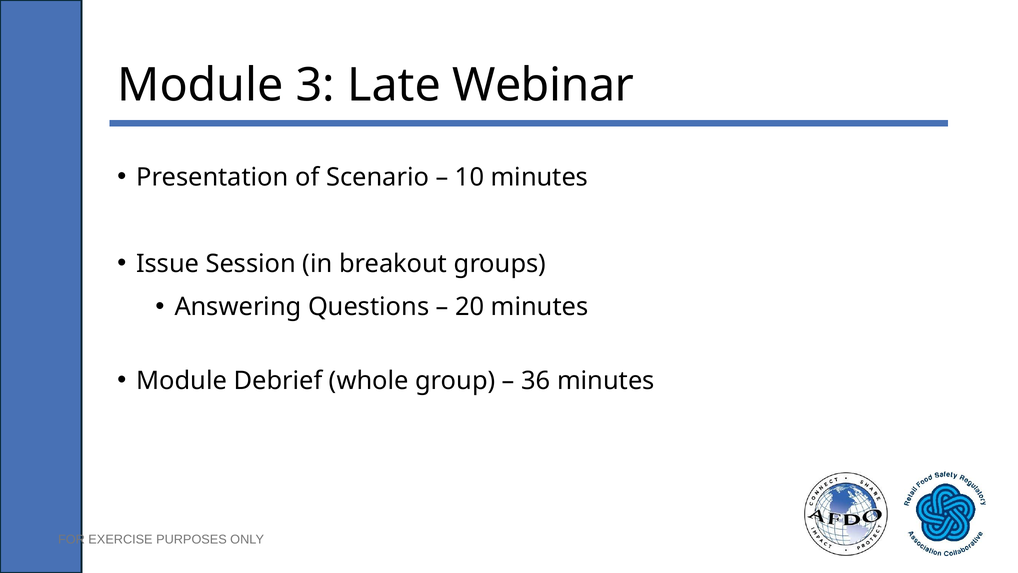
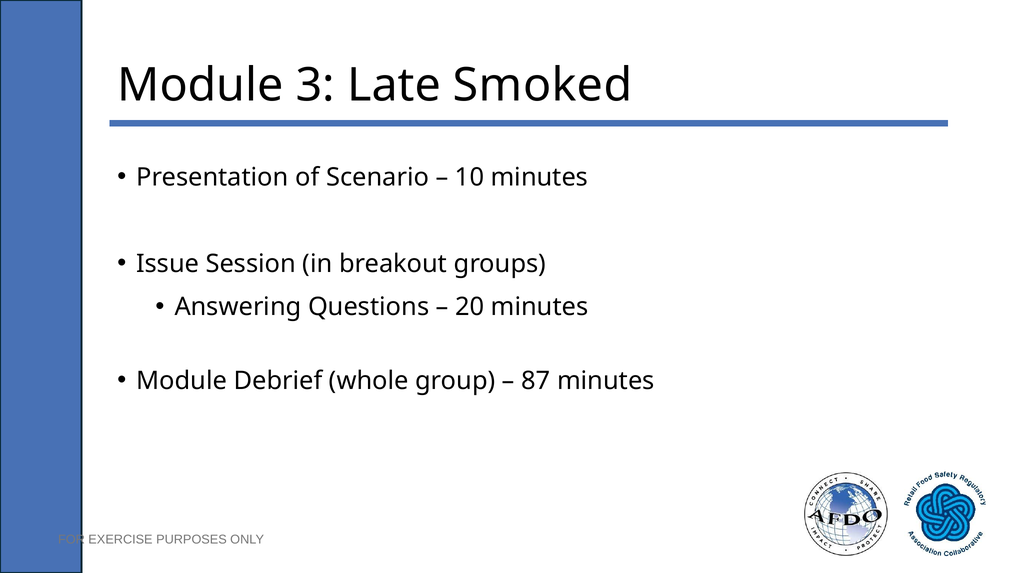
Webinar: Webinar -> Smoked
36: 36 -> 87
